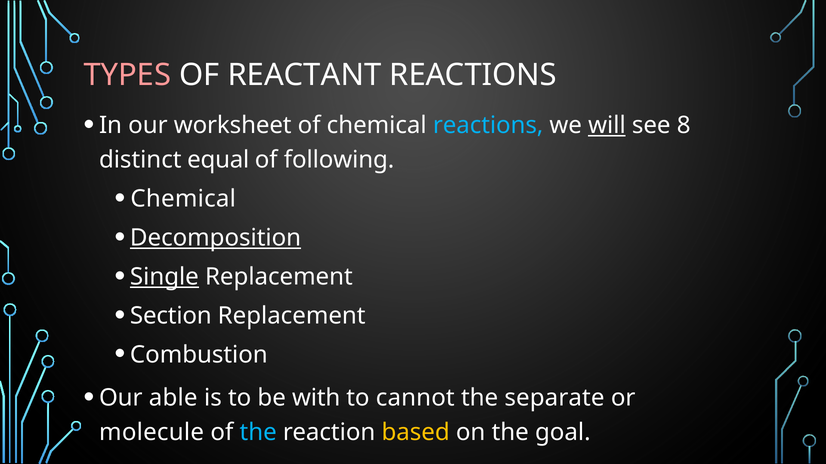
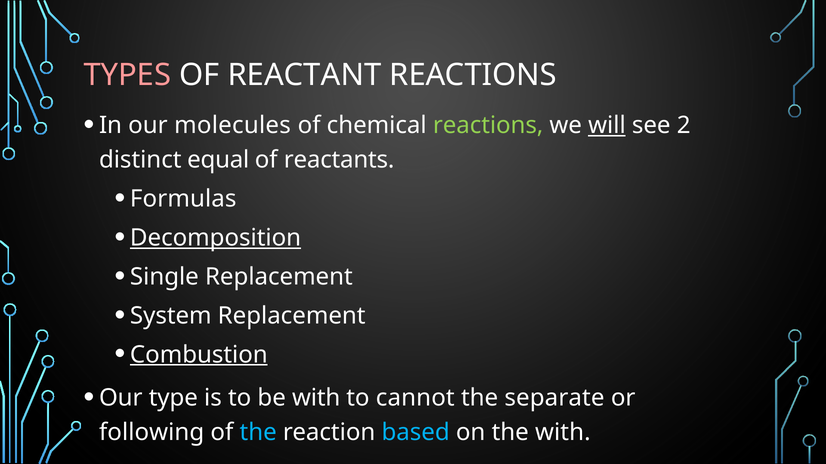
worksheet: worksheet -> molecules
reactions at (488, 125) colour: light blue -> light green
8: 8 -> 2
following: following -> reactants
Chemical at (183, 199): Chemical -> Formulas
Single underline: present -> none
Section: Section -> System
Combustion underline: none -> present
able: able -> type
molecule: molecule -> following
based colour: yellow -> light blue
the goal: goal -> with
